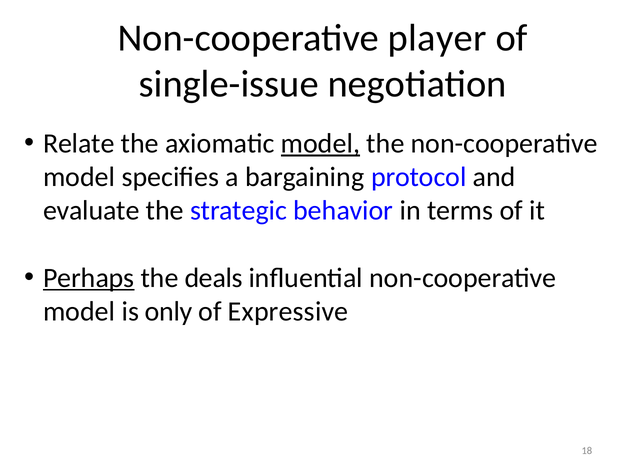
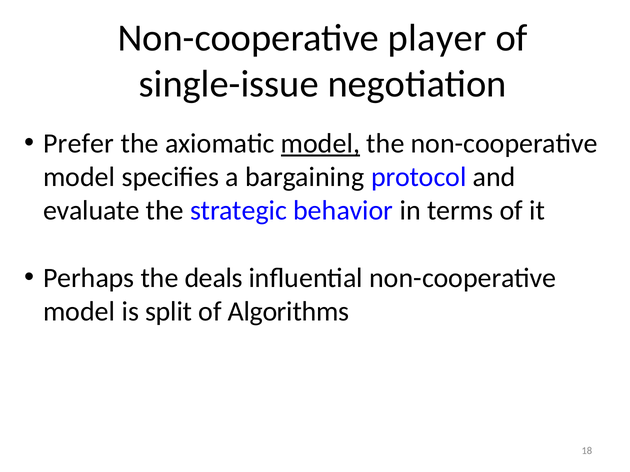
Relate: Relate -> Prefer
Perhaps underline: present -> none
only: only -> split
Expressive: Expressive -> Algorithms
